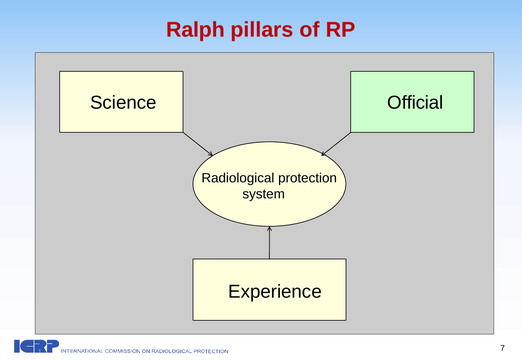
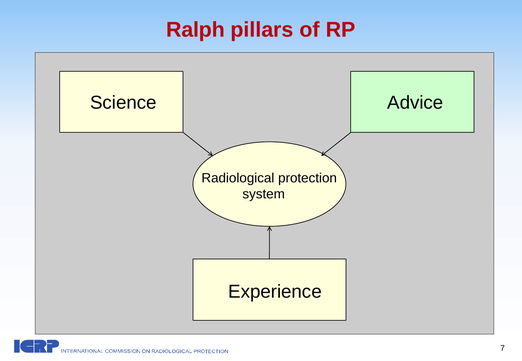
Official: Official -> Advice
